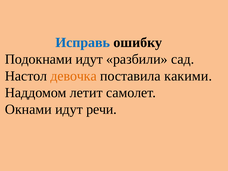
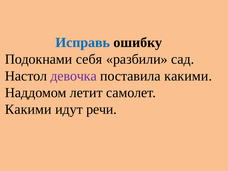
Подокнами идут: идут -> себя
девочка colour: orange -> purple
Окнами at (28, 109): Окнами -> Какими
